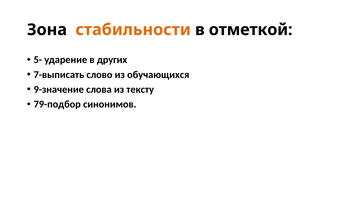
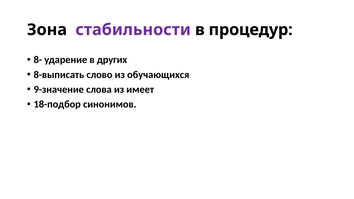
стабильности colour: orange -> purple
отметкой: отметкой -> процедур
5-: 5- -> 8-
7-выписать: 7-выписать -> 8-выписать
тексту: тексту -> имеет
79-подбор: 79-подбор -> 18-подбор
